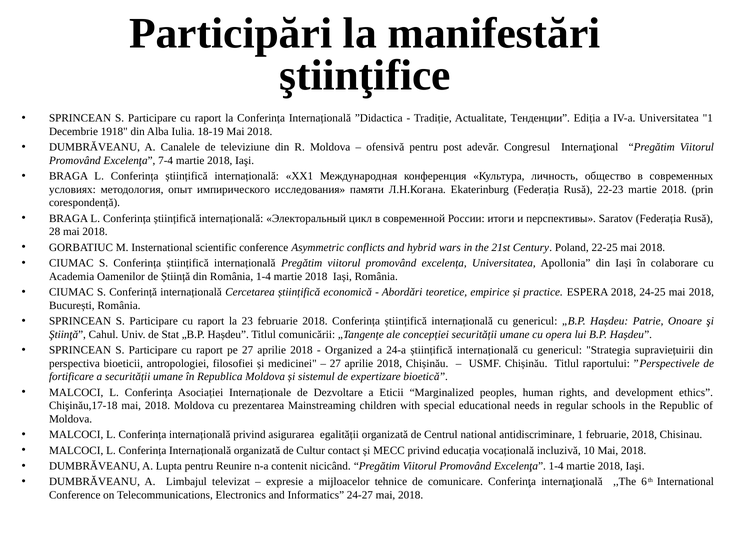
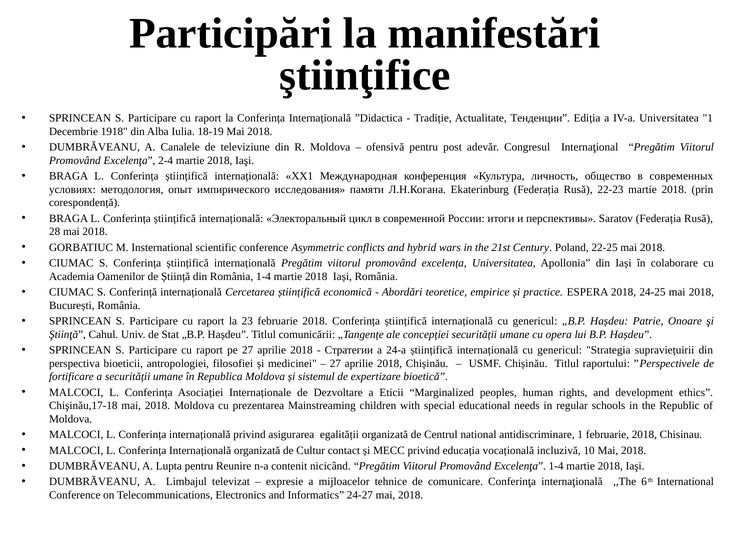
7-4: 7-4 -> 2-4
Organized: Organized -> Стратегии
